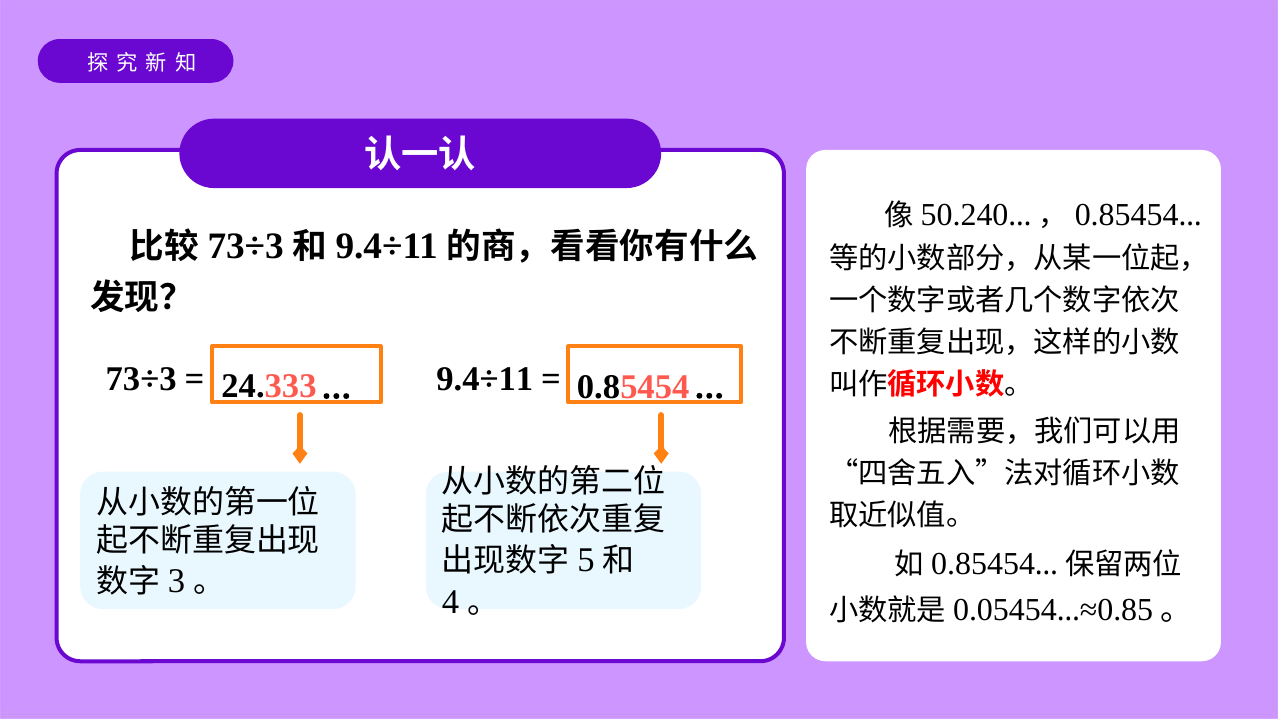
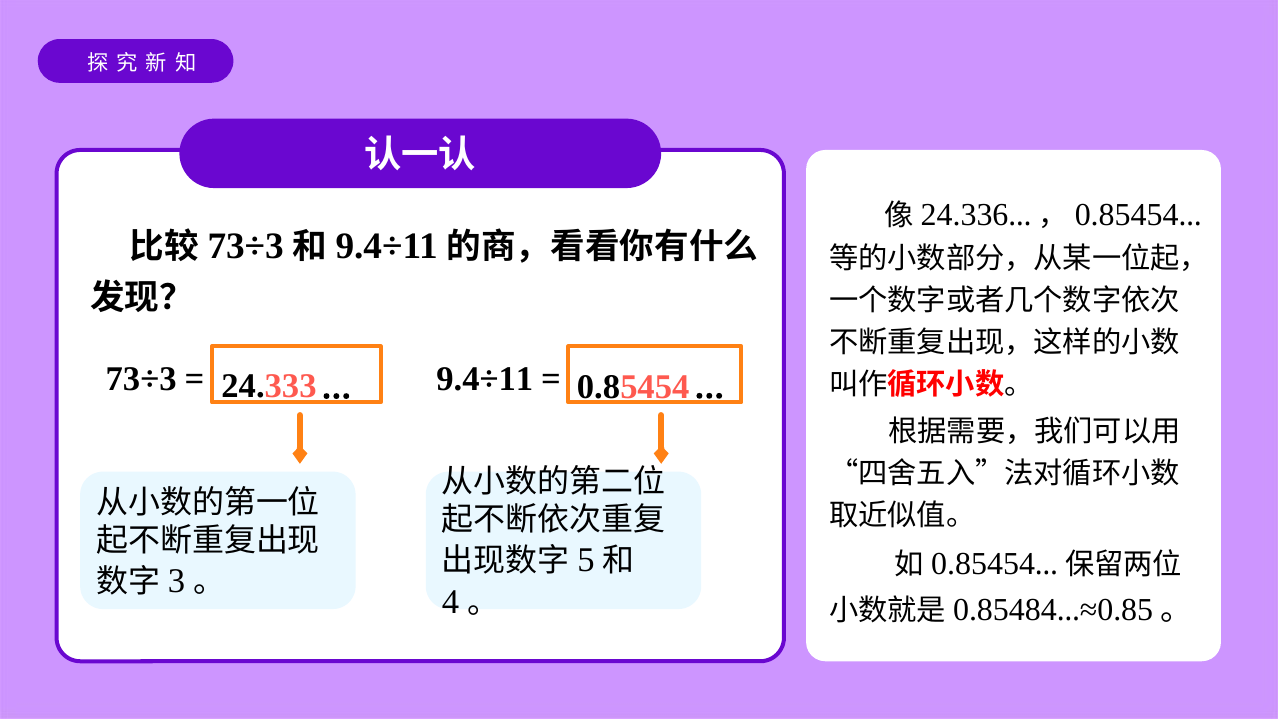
50.240: 50.240 -> 24.336
0.05454: 0.05454 -> 0.85484
